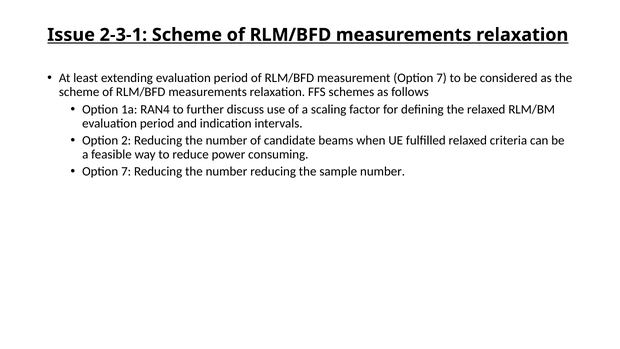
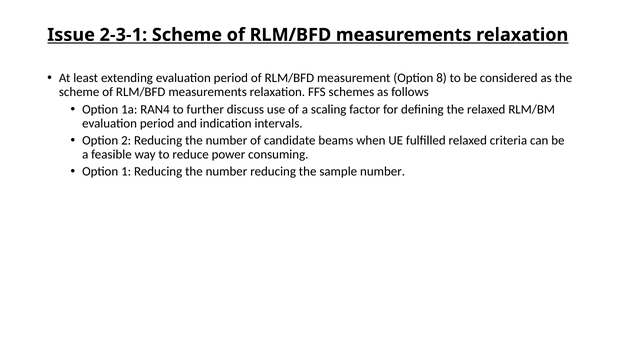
measurement Option 7: 7 -> 8
7 at (126, 171): 7 -> 1
